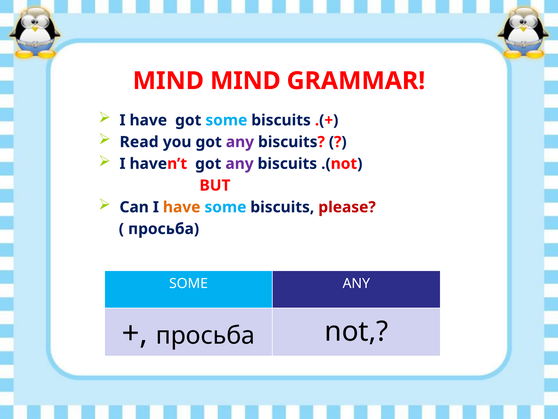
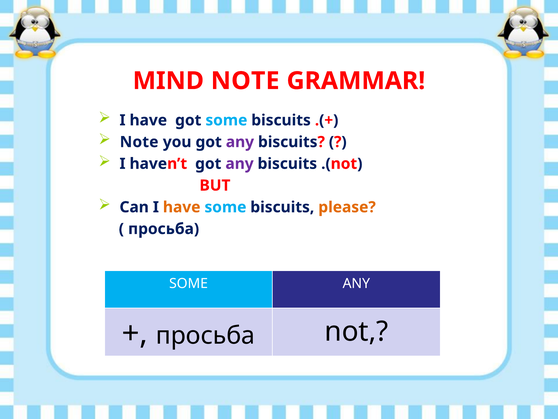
MIND MIND: MIND -> NOTE
Read at (139, 142): Read -> Note
please colour: red -> orange
